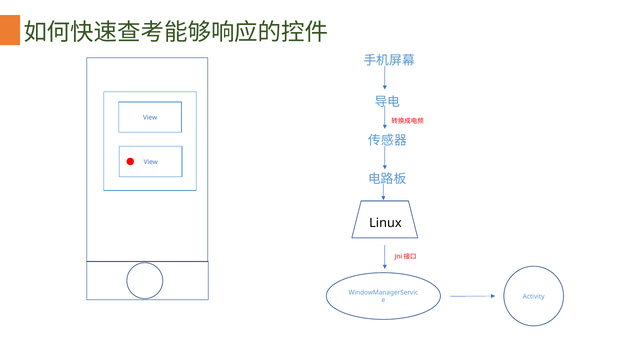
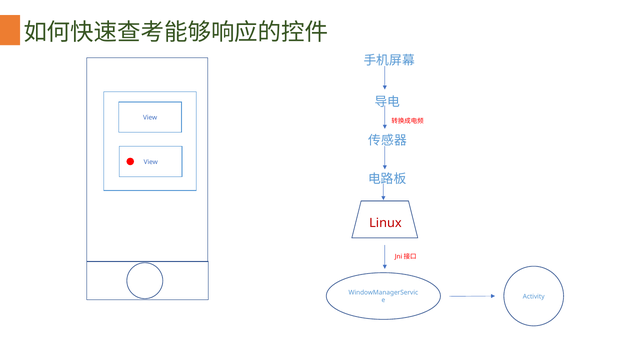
Linux colour: black -> red
